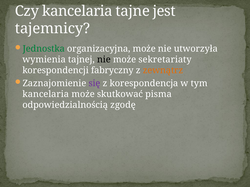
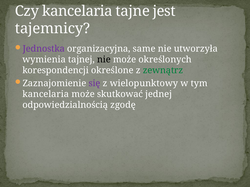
Jednostka colour: green -> purple
organizacyjna może: może -> same
sekretariaty: sekretariaty -> określonych
fabryczny: fabryczny -> określone
zewnątrz colour: orange -> green
korespondencja: korespondencja -> wielopunktowy
pisma: pisma -> jednej
